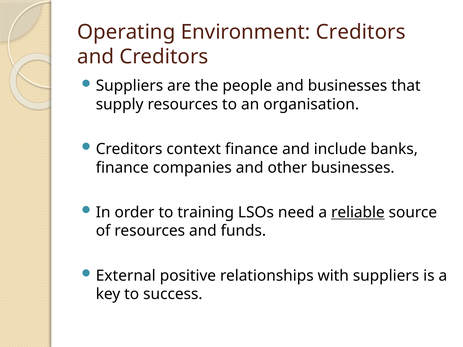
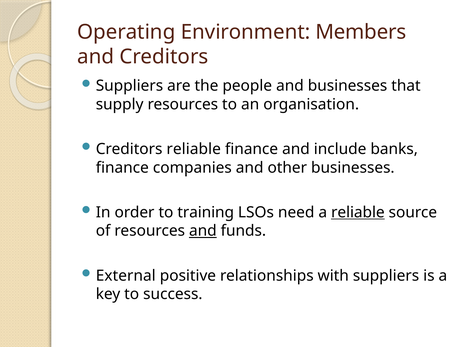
Environment Creditors: Creditors -> Members
Creditors context: context -> reliable
and at (203, 231) underline: none -> present
